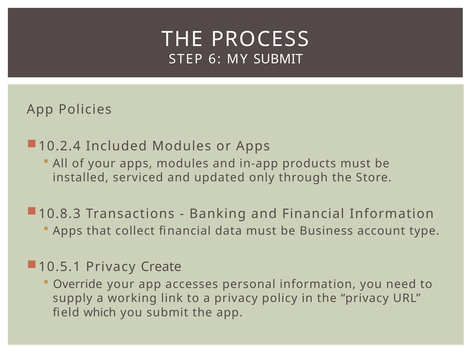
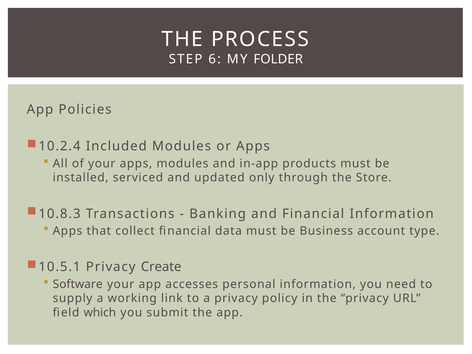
MY SUBMIT: SUBMIT -> FOLDER
Override: Override -> Software
